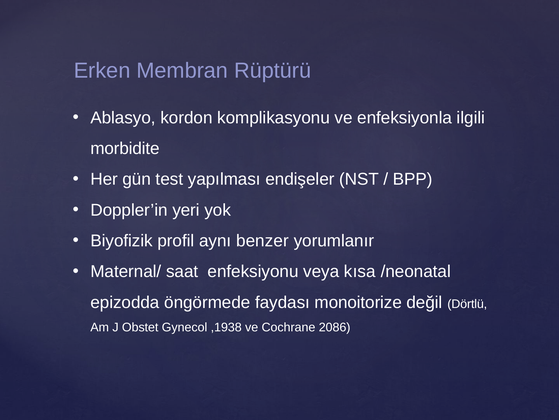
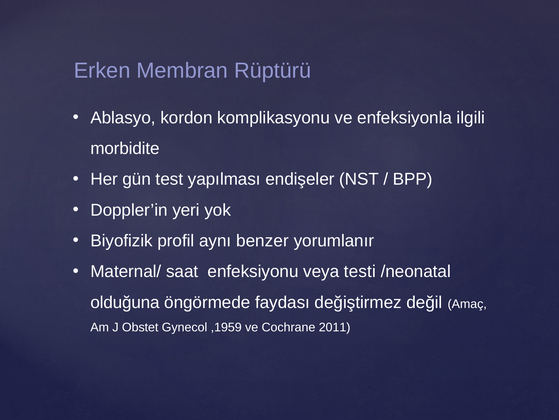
kısa: kısa -> testi
epizodda: epizodda -> olduğuna
monoitorize: monoitorize -> değiştirmez
Dörtlü: Dörtlü -> Amaç
,1938: ,1938 -> ,1959
2086: 2086 -> 2011
